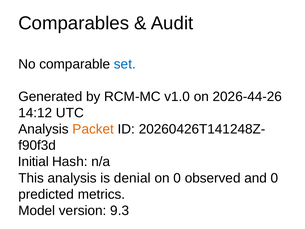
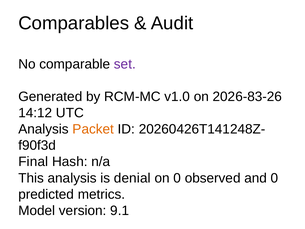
set colour: blue -> purple
2026-44-26: 2026-44-26 -> 2026-83-26
Initial: Initial -> Final
9.3: 9.3 -> 9.1
